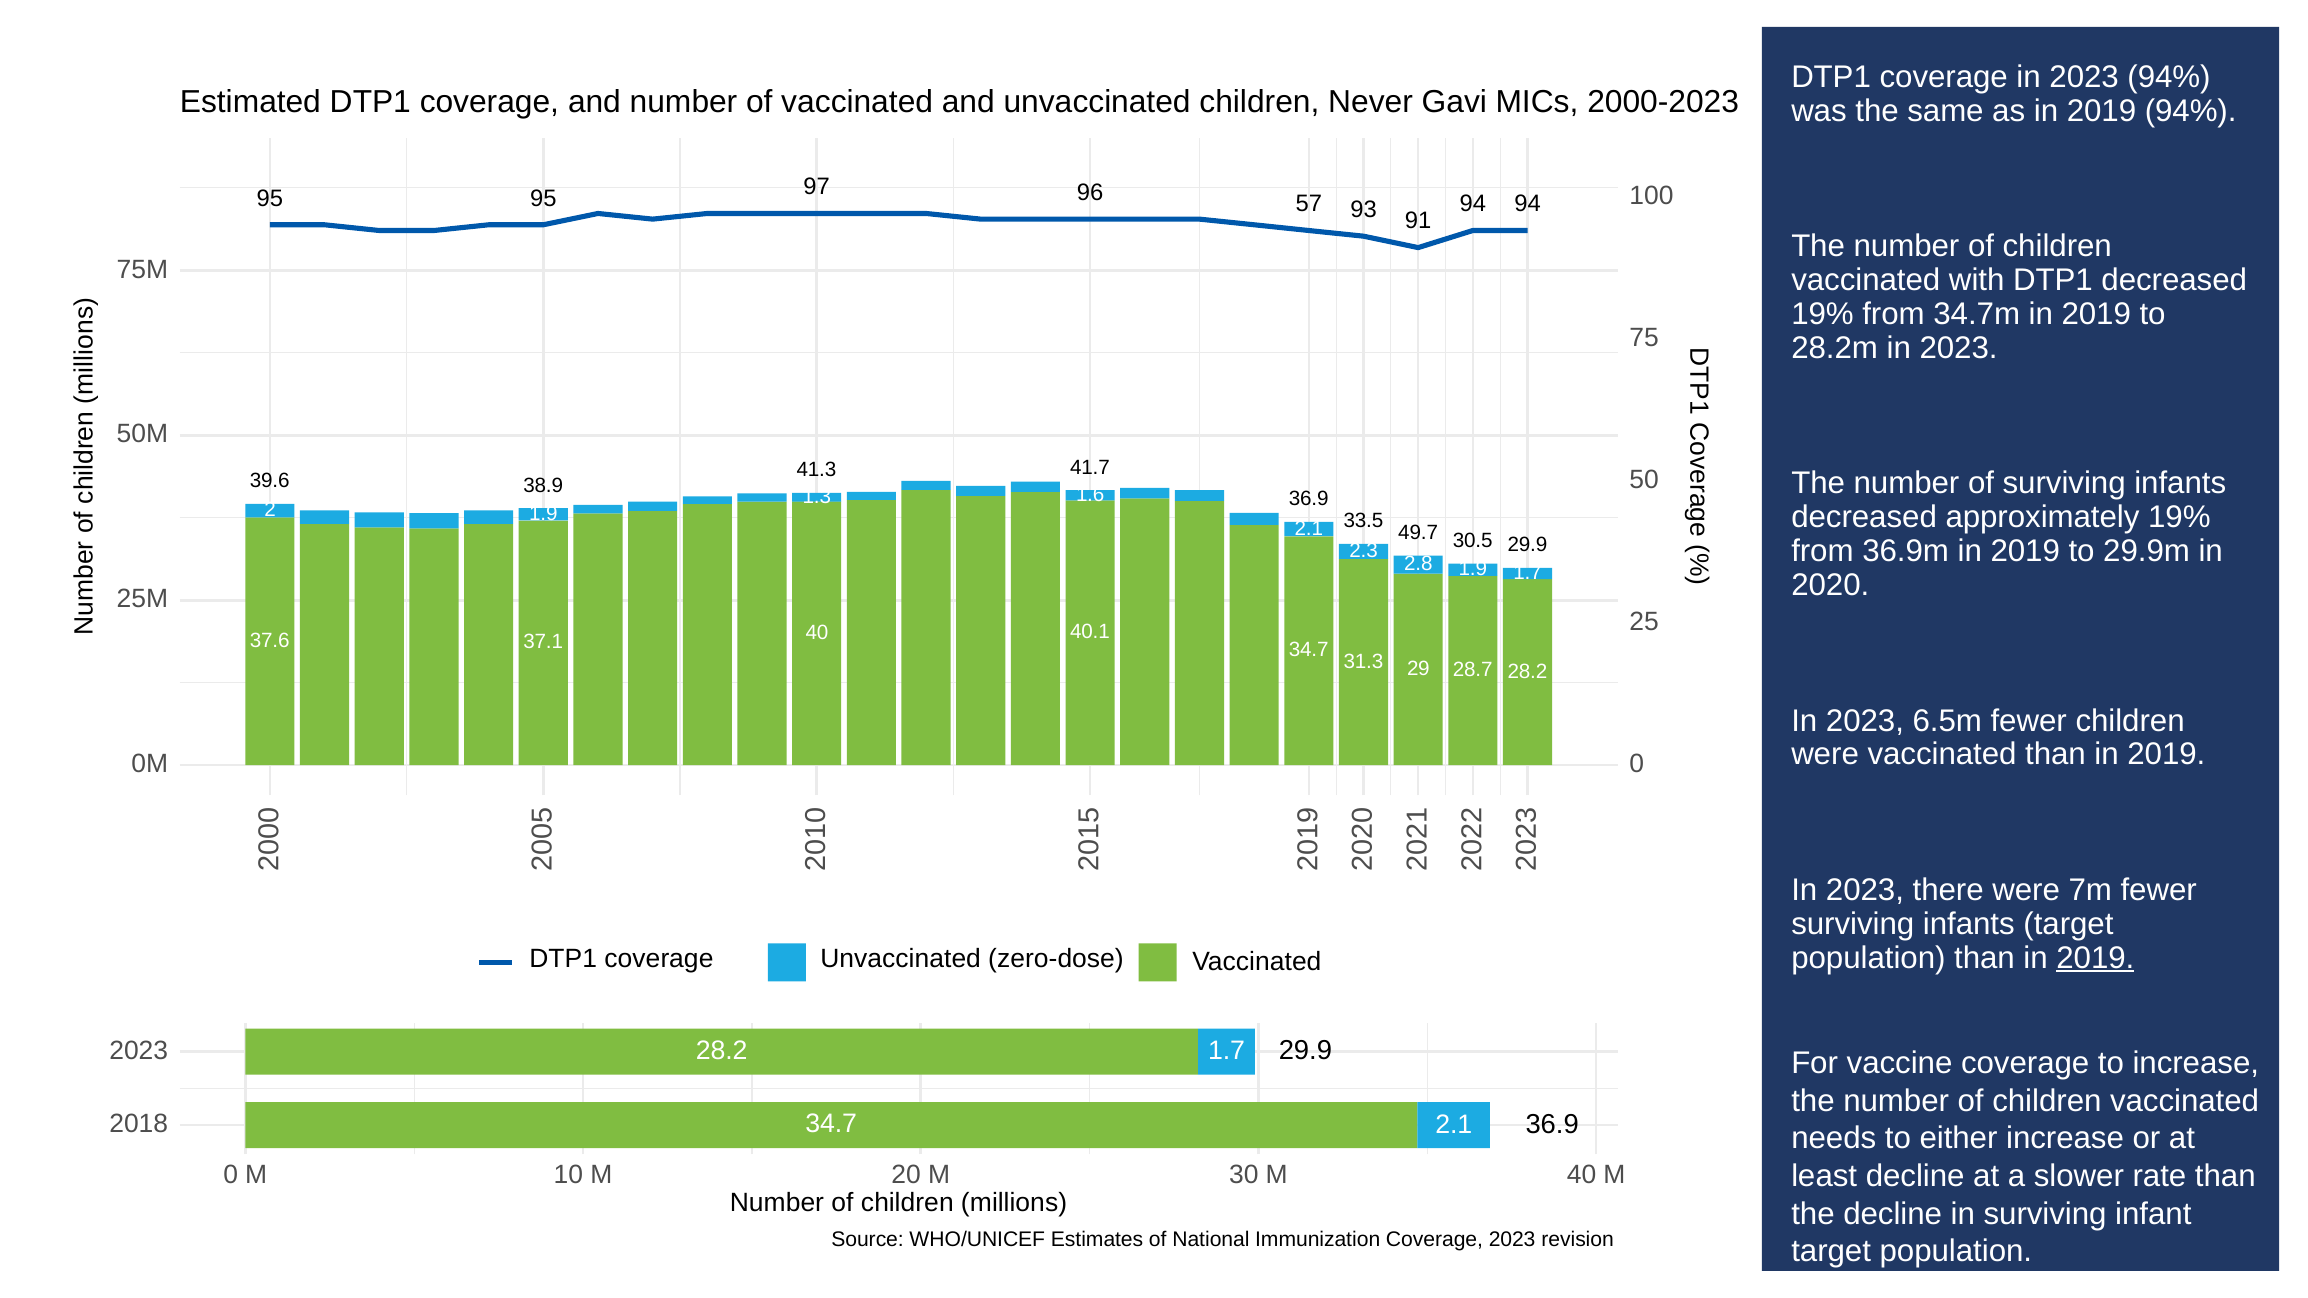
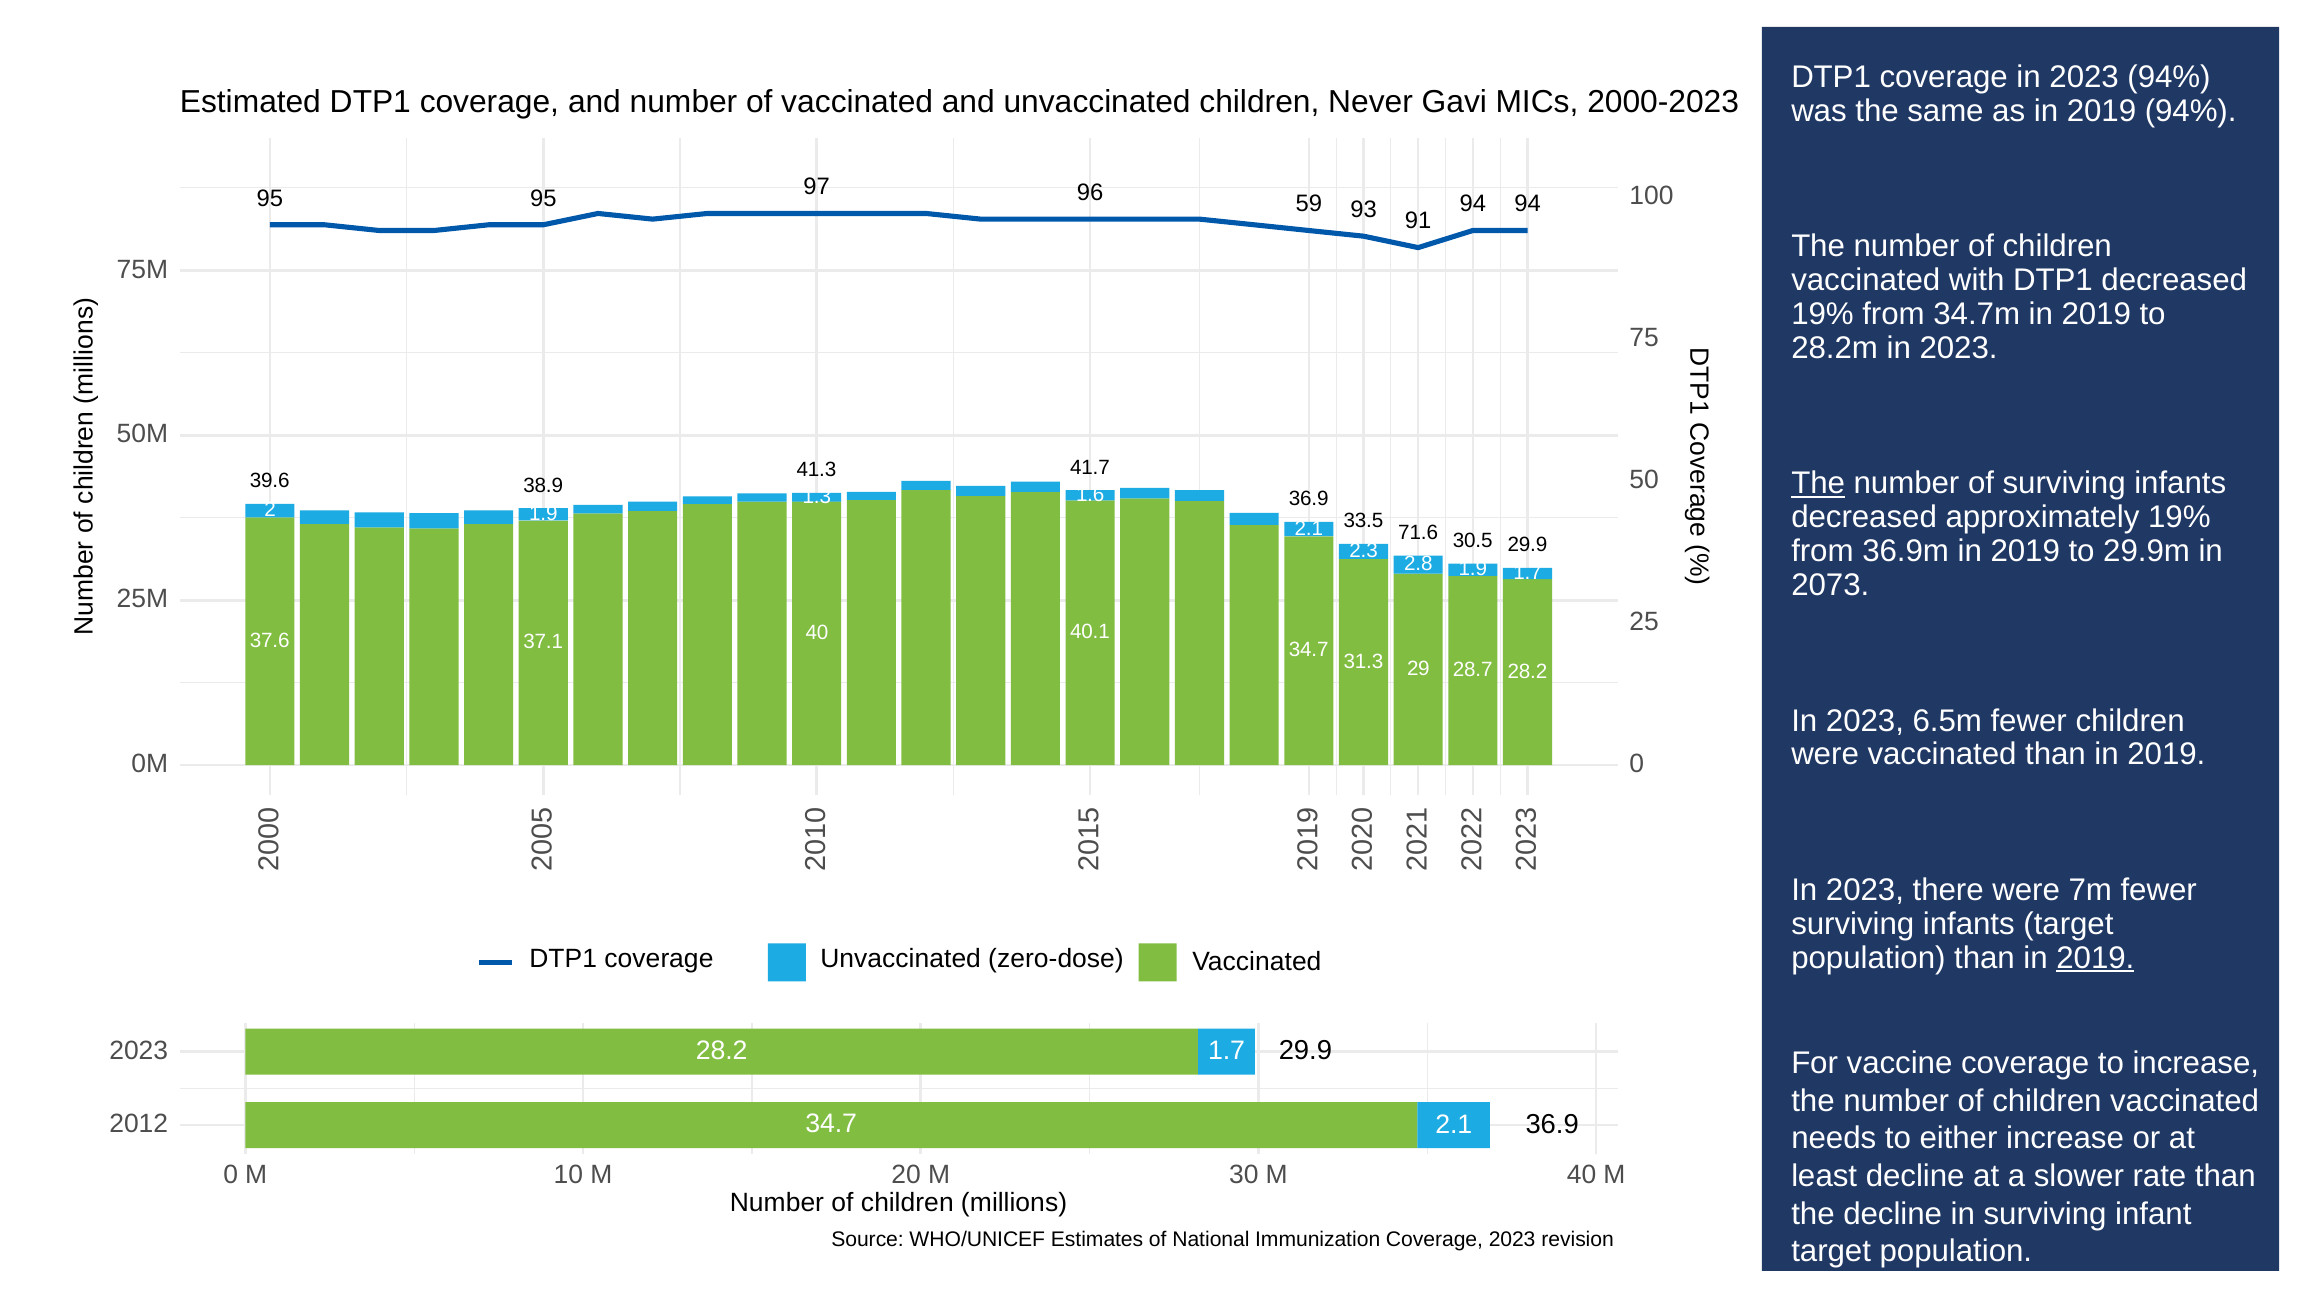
57: 57 -> 59
The at (1818, 484) underline: none -> present
49.7: 49.7 -> 71.6
2020: 2020 -> 2073
2018: 2018 -> 2012
